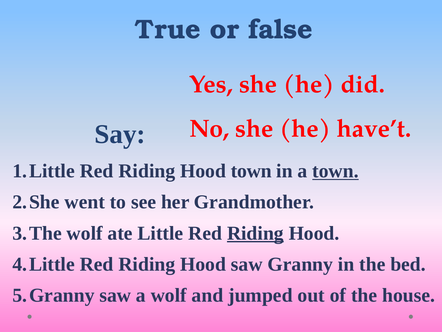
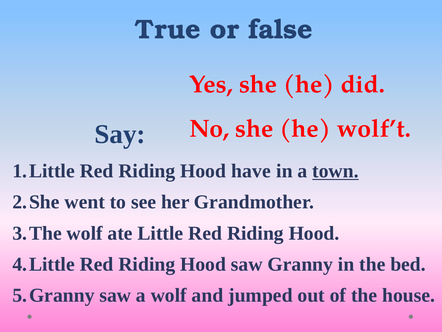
have’t: have’t -> wolf’t
Hood town: town -> have
Riding at (255, 233) underline: present -> none
